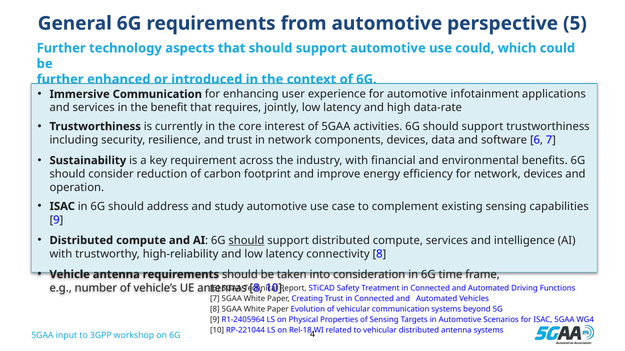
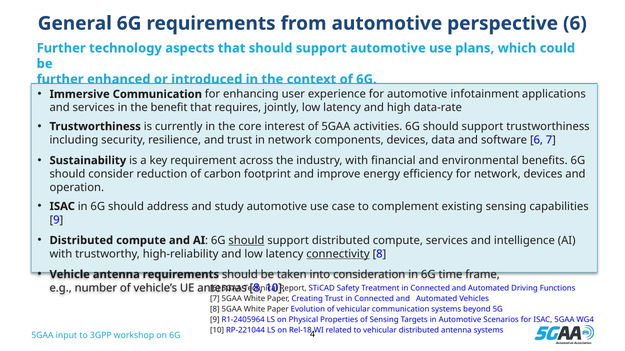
perspective 5: 5 -> 6
use could: could -> plans
connectivity underline: none -> present
